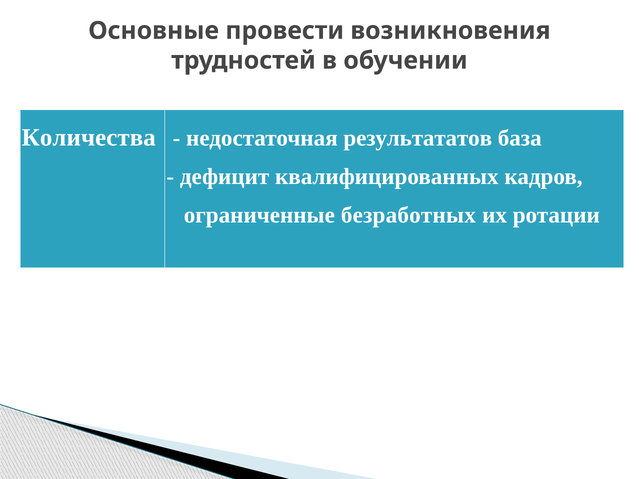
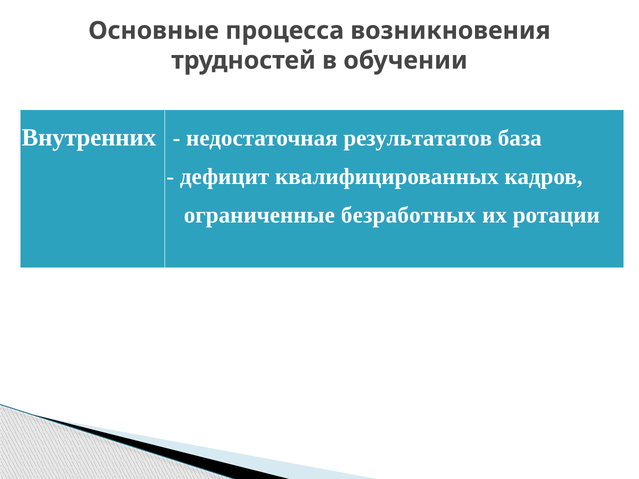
провести: провести -> процесса
Количества: Количества -> Внутренних
